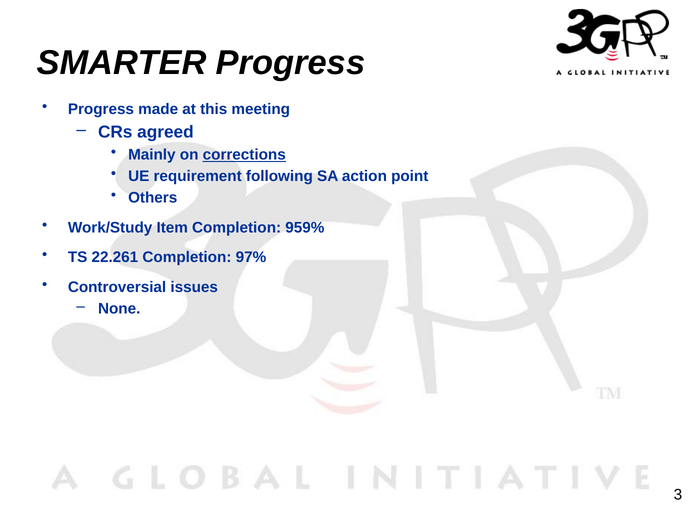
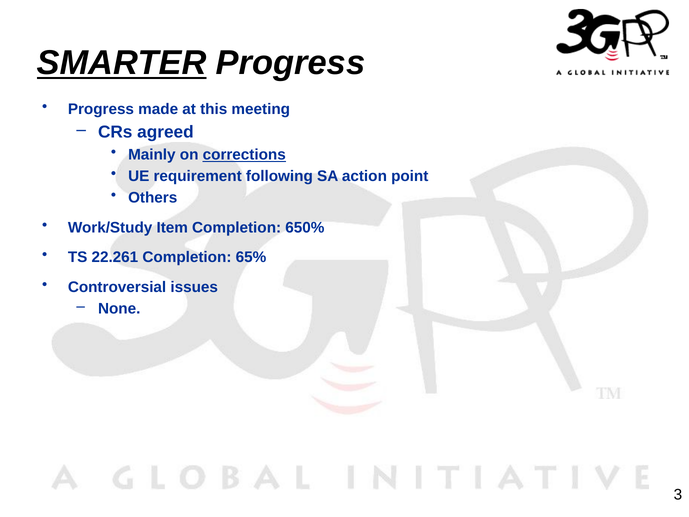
SMARTER underline: none -> present
959%: 959% -> 650%
97%: 97% -> 65%
